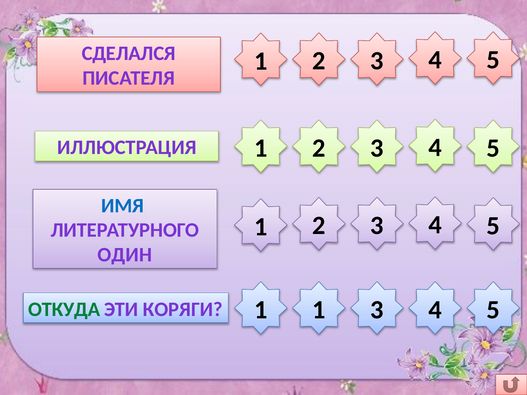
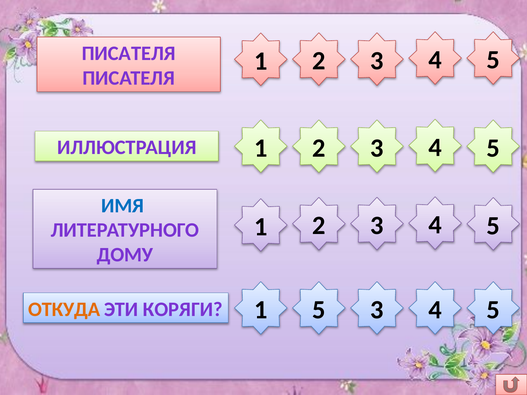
СДЕЛАЛСЯ at (129, 53): СДЕЛАЛСЯ -> ПИСАТЕЛЯ
ОДИН: ОДИН -> ДОМУ
1 1: 1 -> 5
ОТКУДА colour: green -> orange
